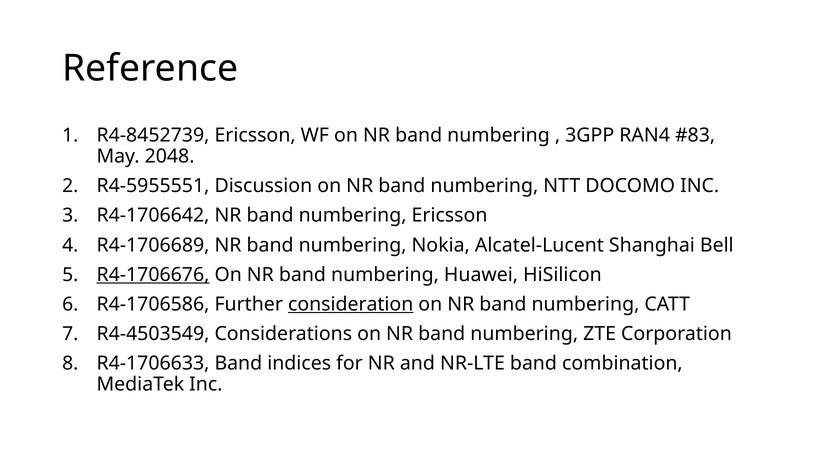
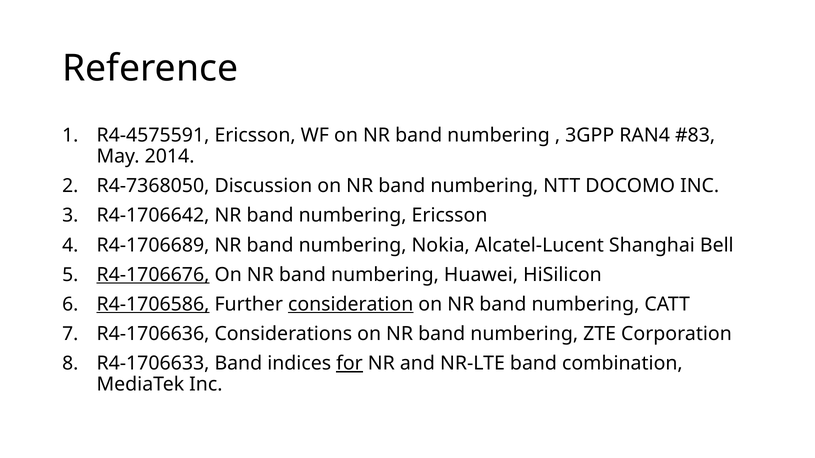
R4-8452739: R4-8452739 -> R4-4575591
2048: 2048 -> 2014
R4-5955551: R4-5955551 -> R4-7368050
R4-1706586 underline: none -> present
R4-4503549: R4-4503549 -> R4-1706636
for underline: none -> present
